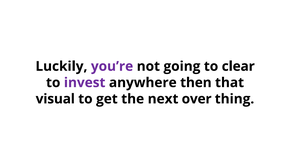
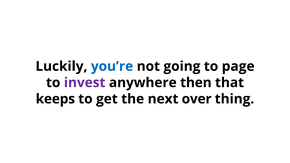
you’re colour: purple -> blue
clear: clear -> page
visual: visual -> keeps
